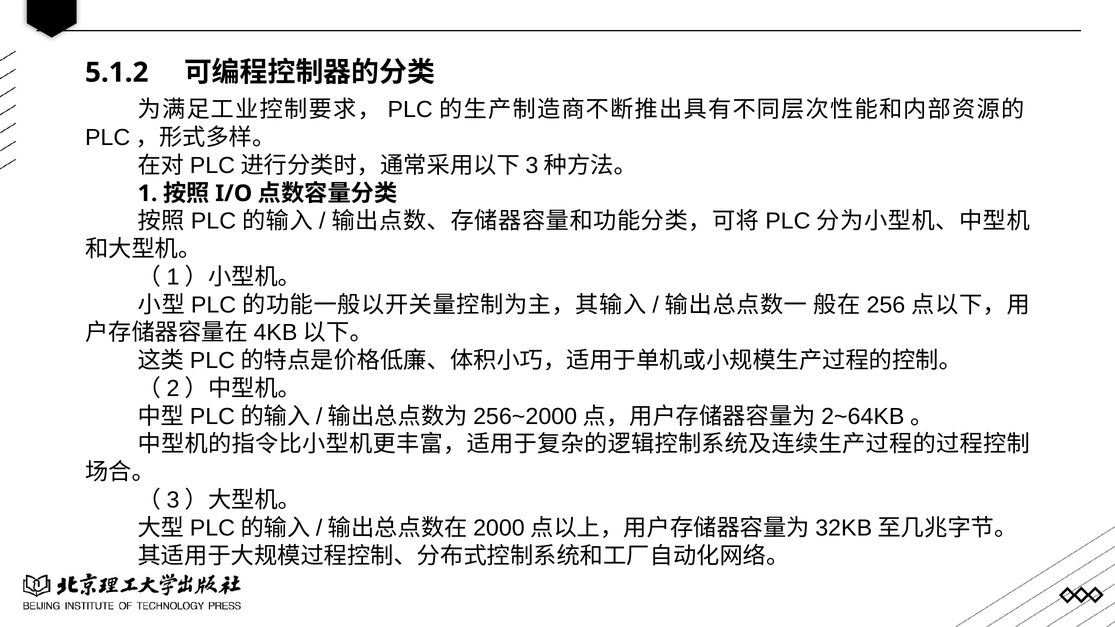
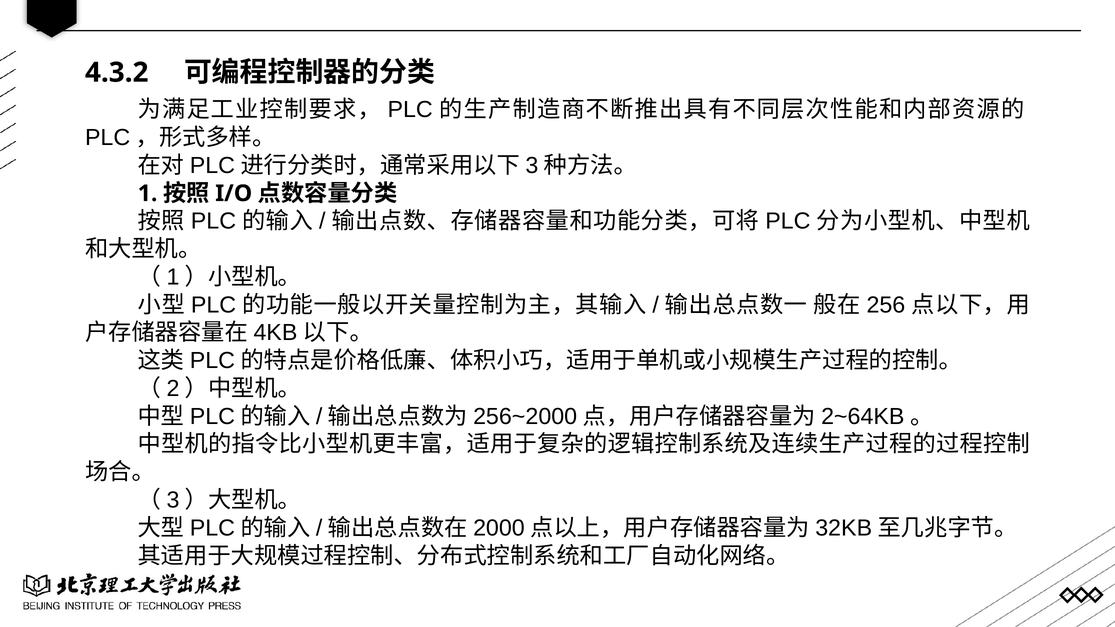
5.1.2: 5.1.2 -> 4.3.2
